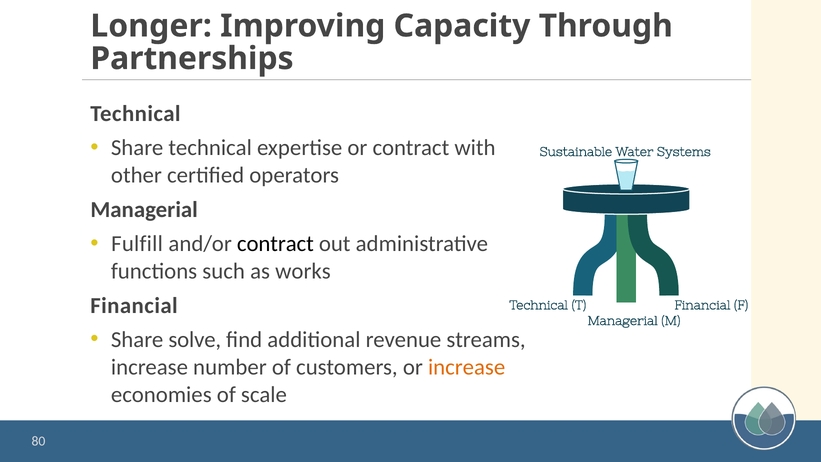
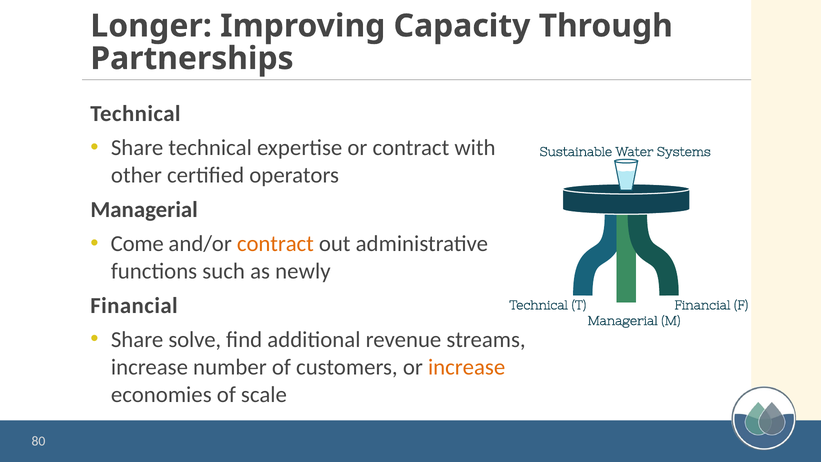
Fulfill: Fulfill -> Come
contract at (275, 244) colour: black -> orange
works: works -> newly
